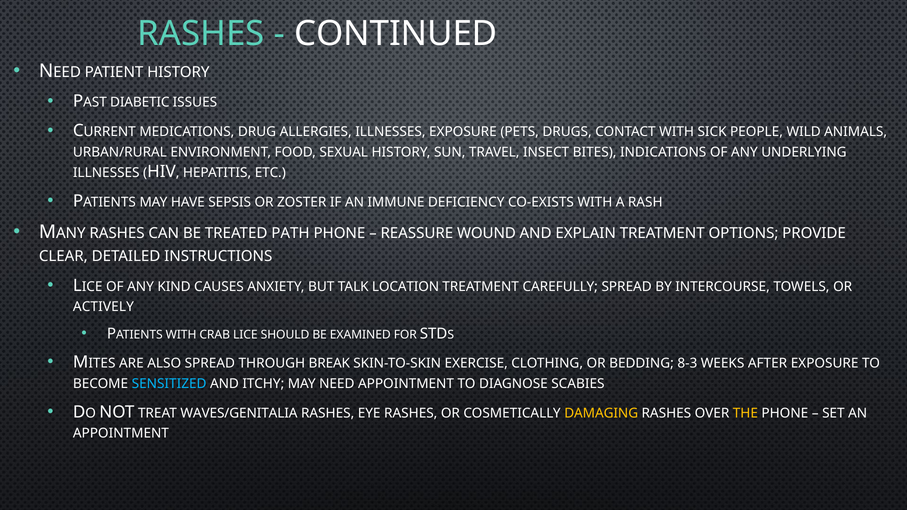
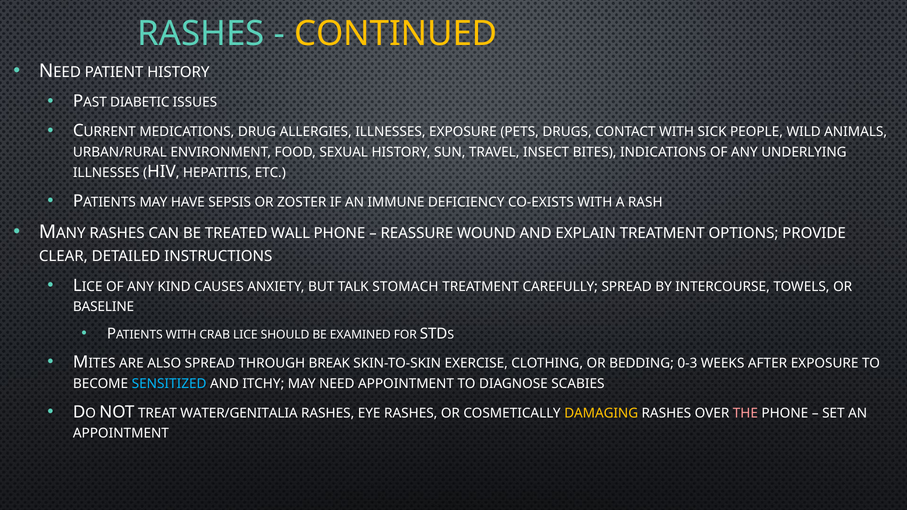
CONTINUED colour: white -> yellow
PATH: PATH -> WALL
LOCATION: LOCATION -> STOMACH
ACTIVELY: ACTIVELY -> BASELINE
8-3: 8-3 -> 0-3
WAVES/GENITALIA: WAVES/GENITALIA -> WATER/GENITALIA
THE colour: yellow -> pink
